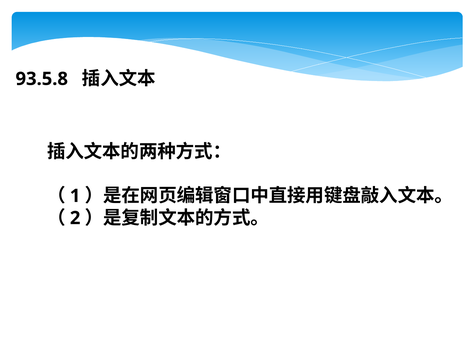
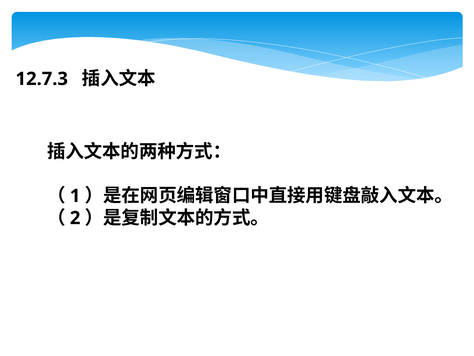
93.5.8: 93.5.8 -> 12.7.3
